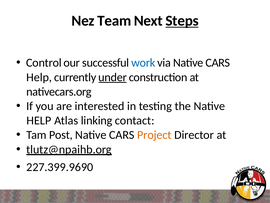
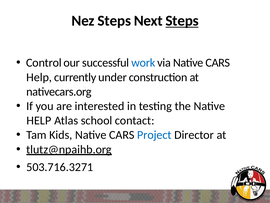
Nez Team: Team -> Steps
under underline: present -> none
linking: linking -> school
Post: Post -> Kids
Project colour: orange -> blue
227.399.9690: 227.399.9690 -> 503.716.3271
